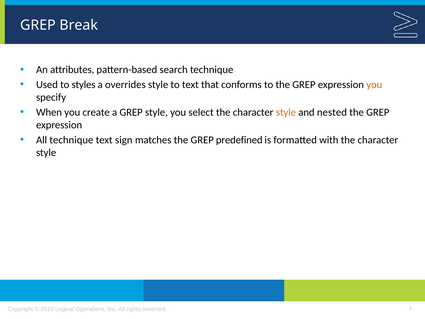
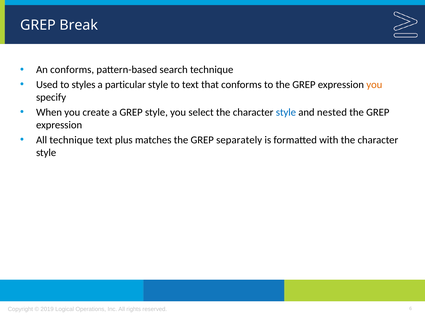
An attributes: attributes -> conforms
overrides: overrides -> particular
style at (286, 112) colour: orange -> blue
sign: sign -> plus
predefined: predefined -> separately
